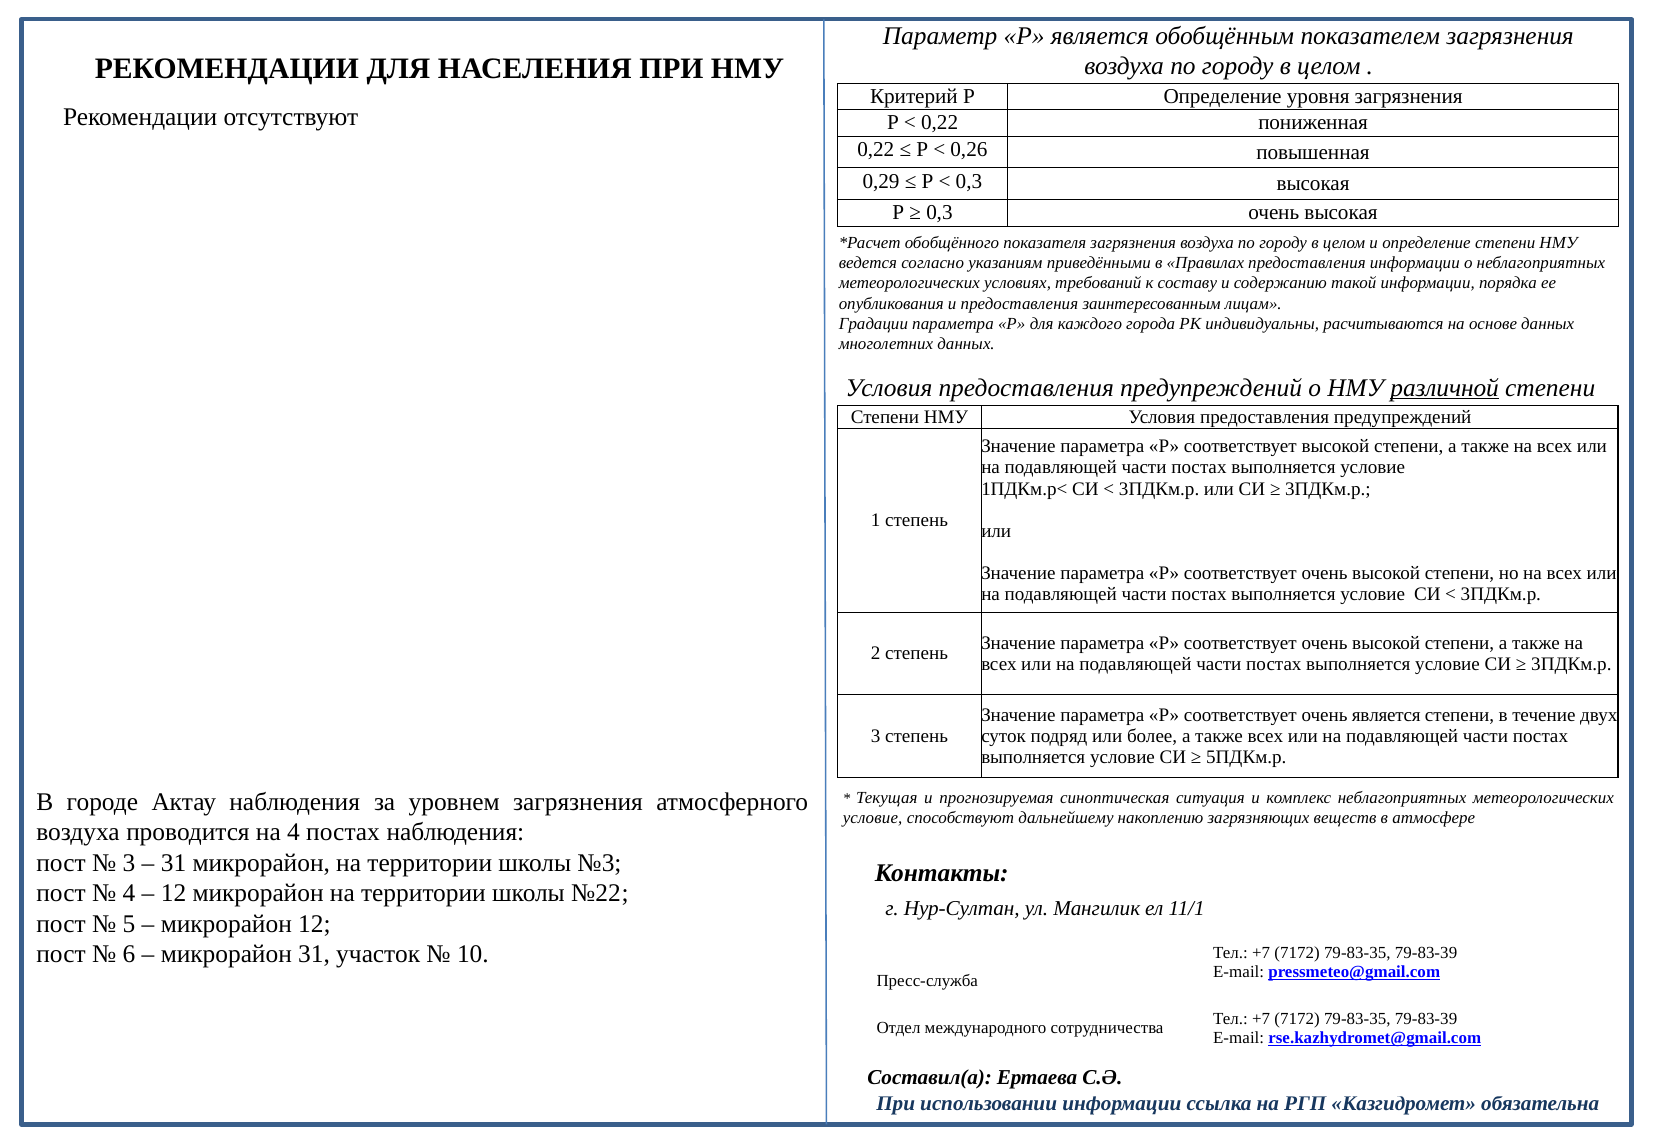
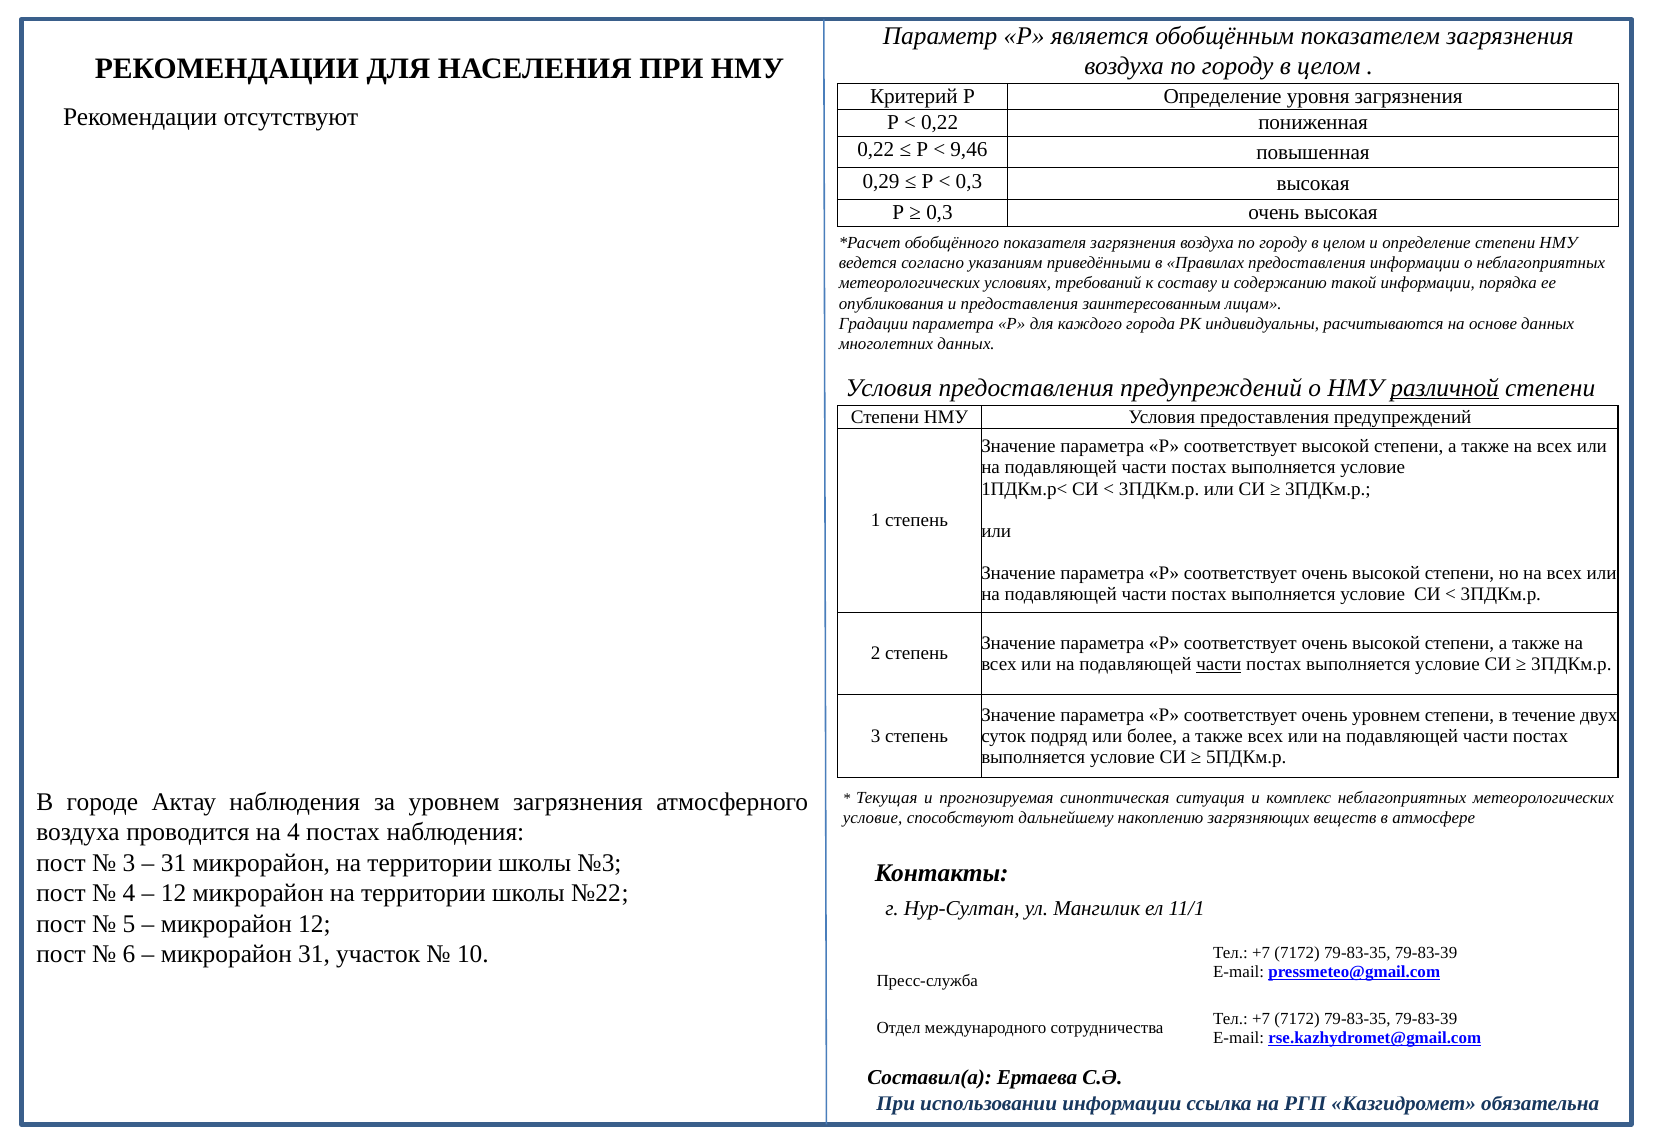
0,26: 0,26 -> 9,46
части at (1219, 664) underline: none -> present
очень является: является -> уровнем
